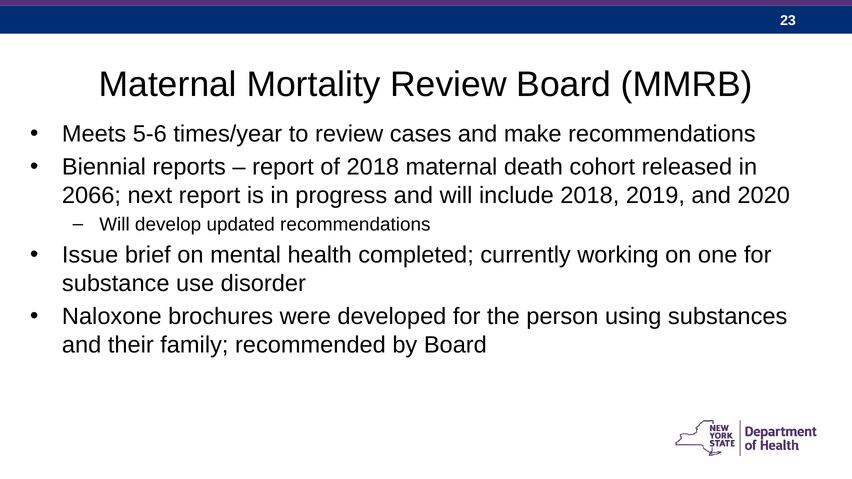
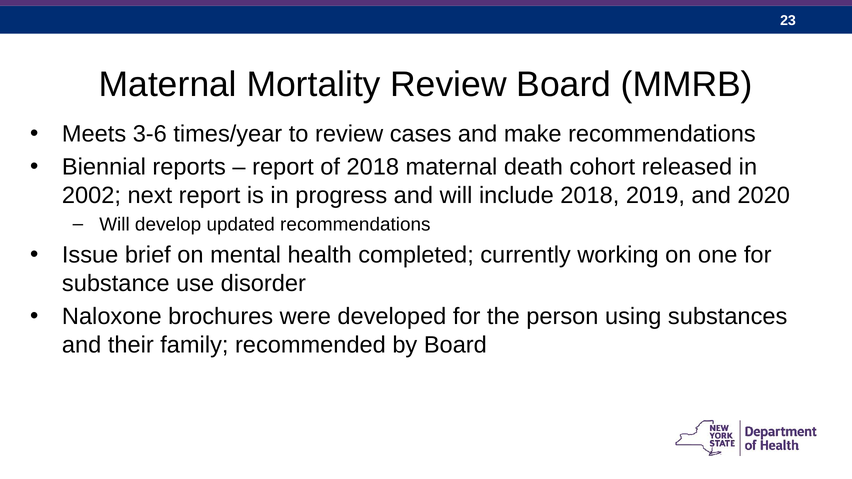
5-6: 5-6 -> 3-6
2066: 2066 -> 2002
